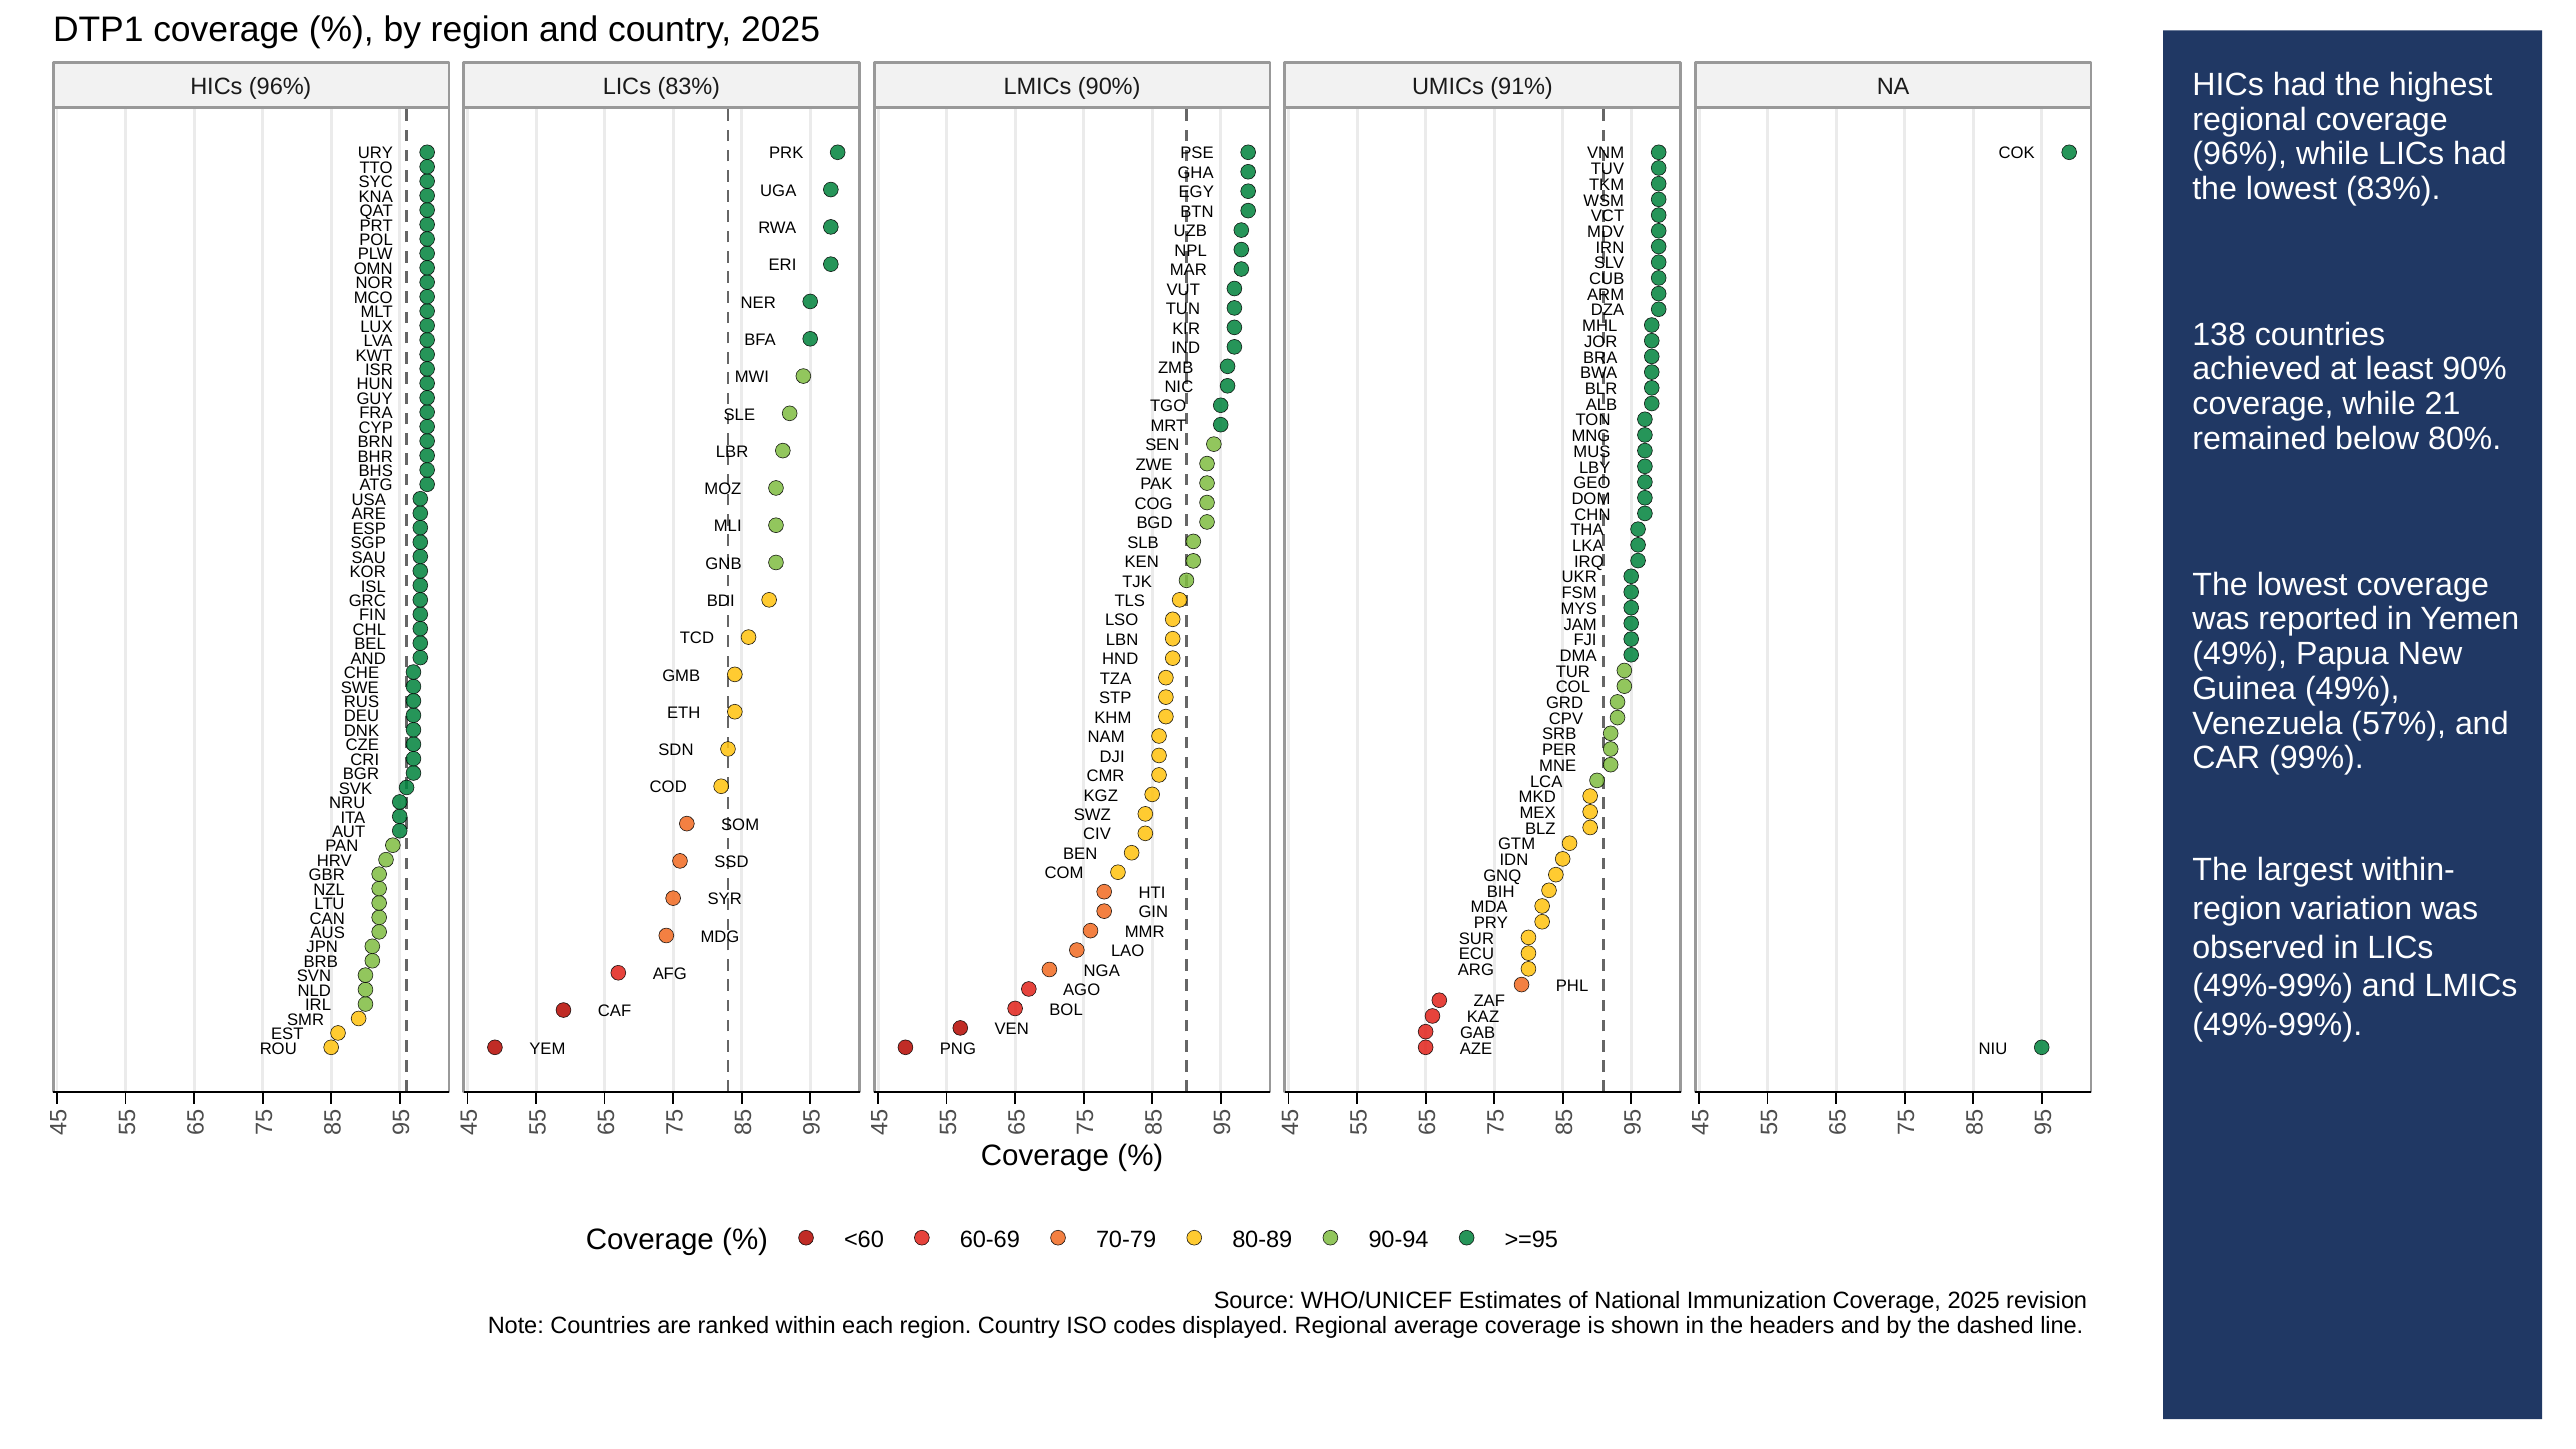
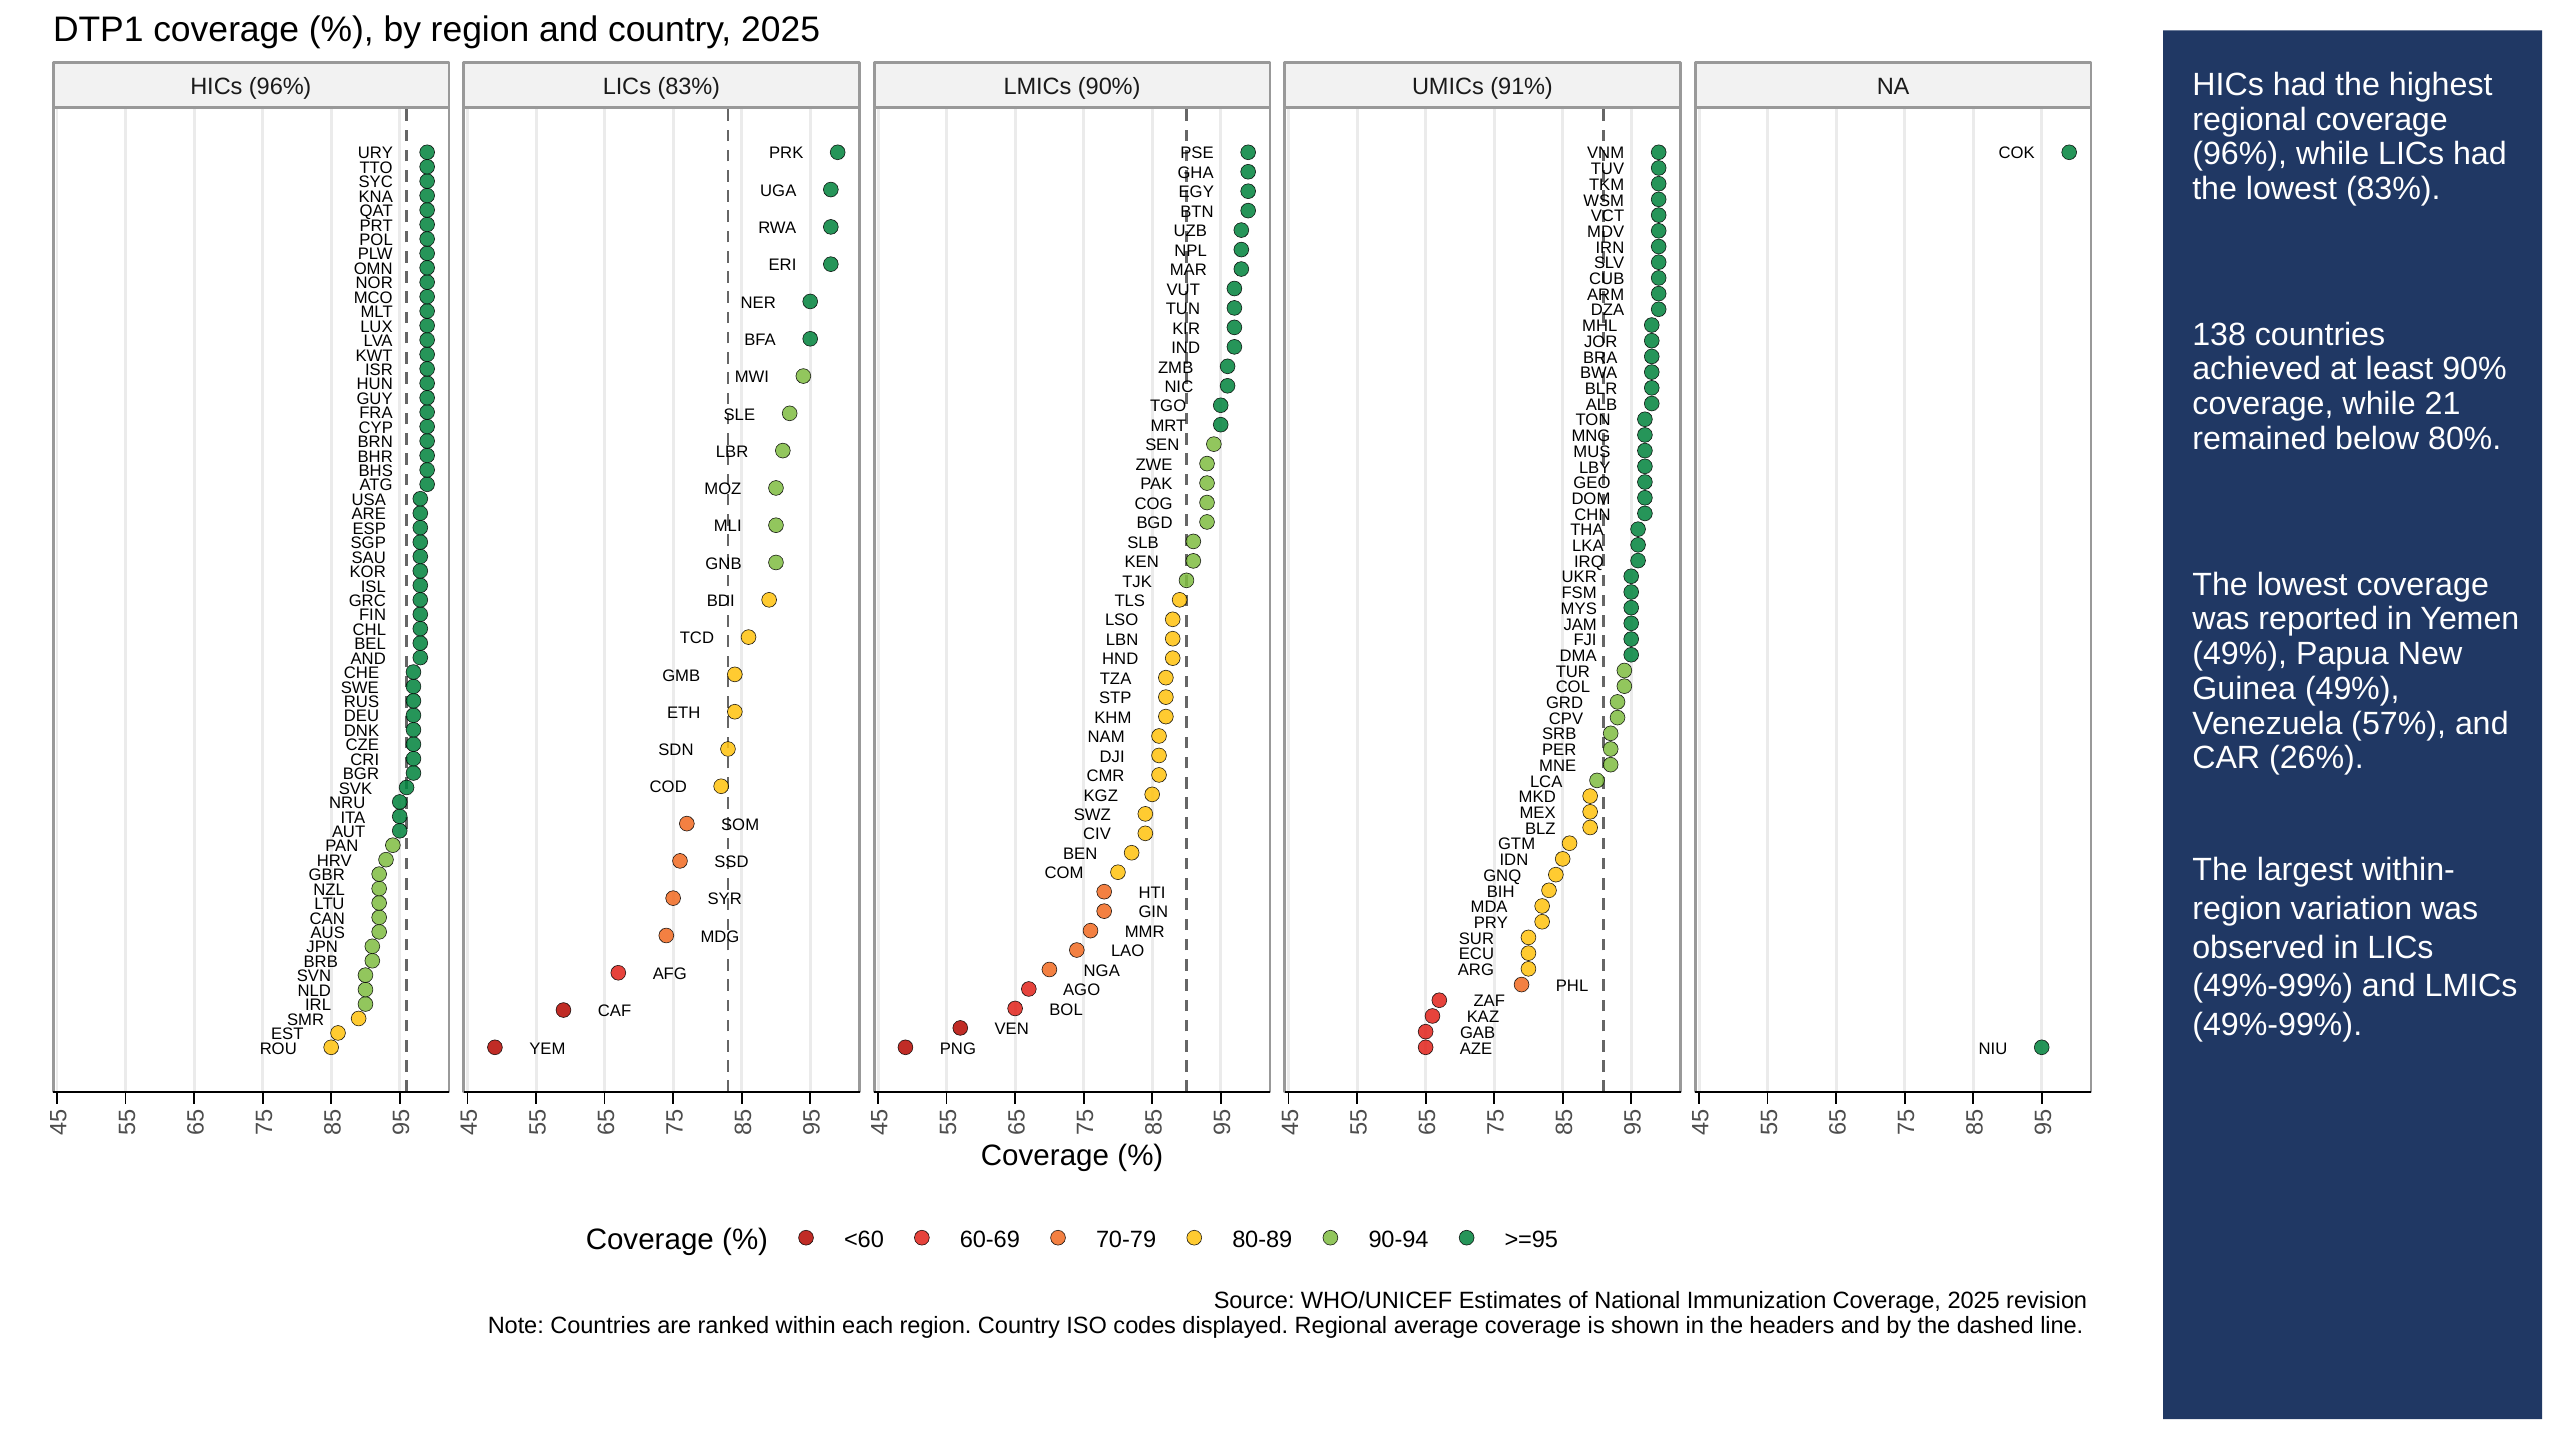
99%: 99% -> 26%
